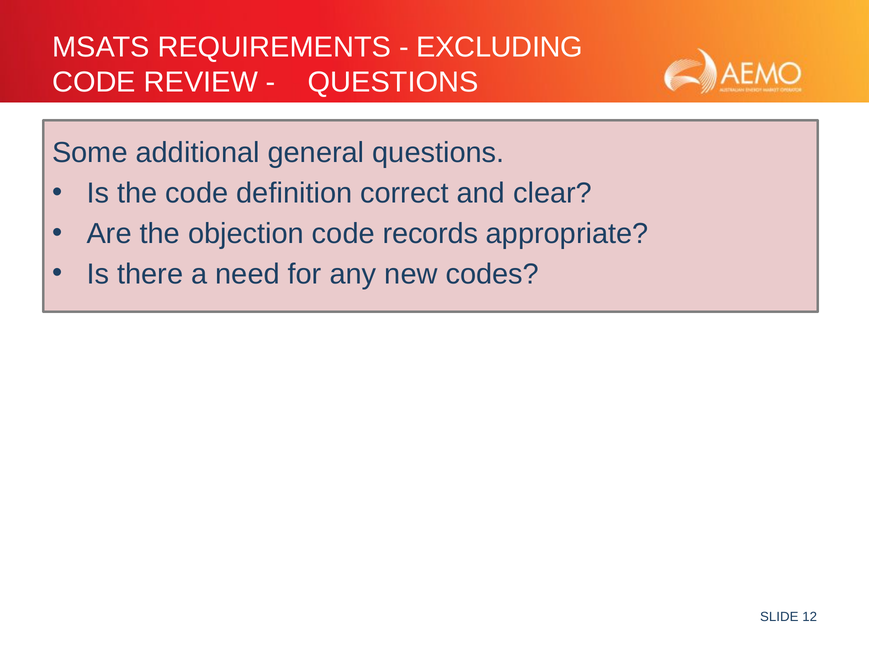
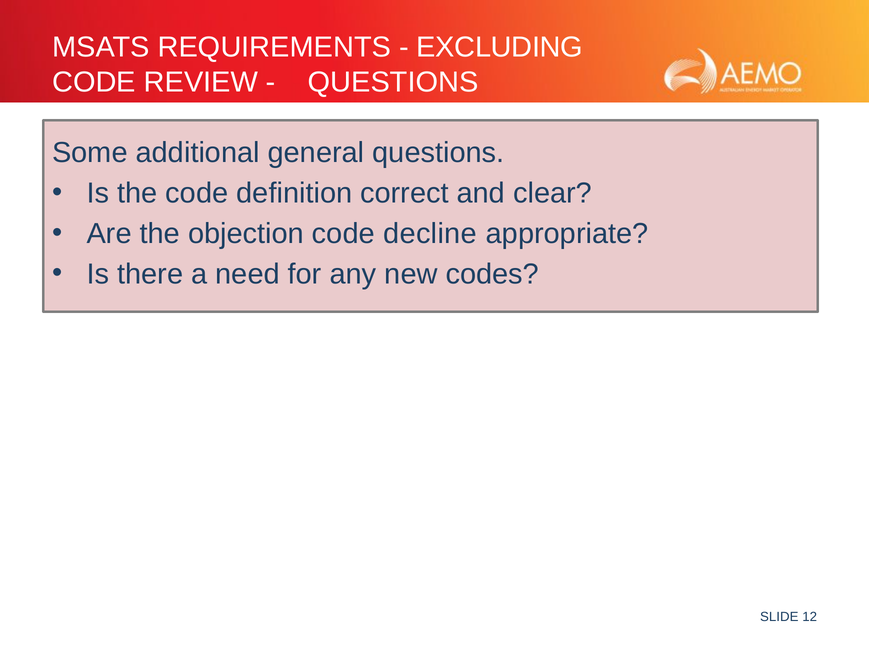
records: records -> decline
